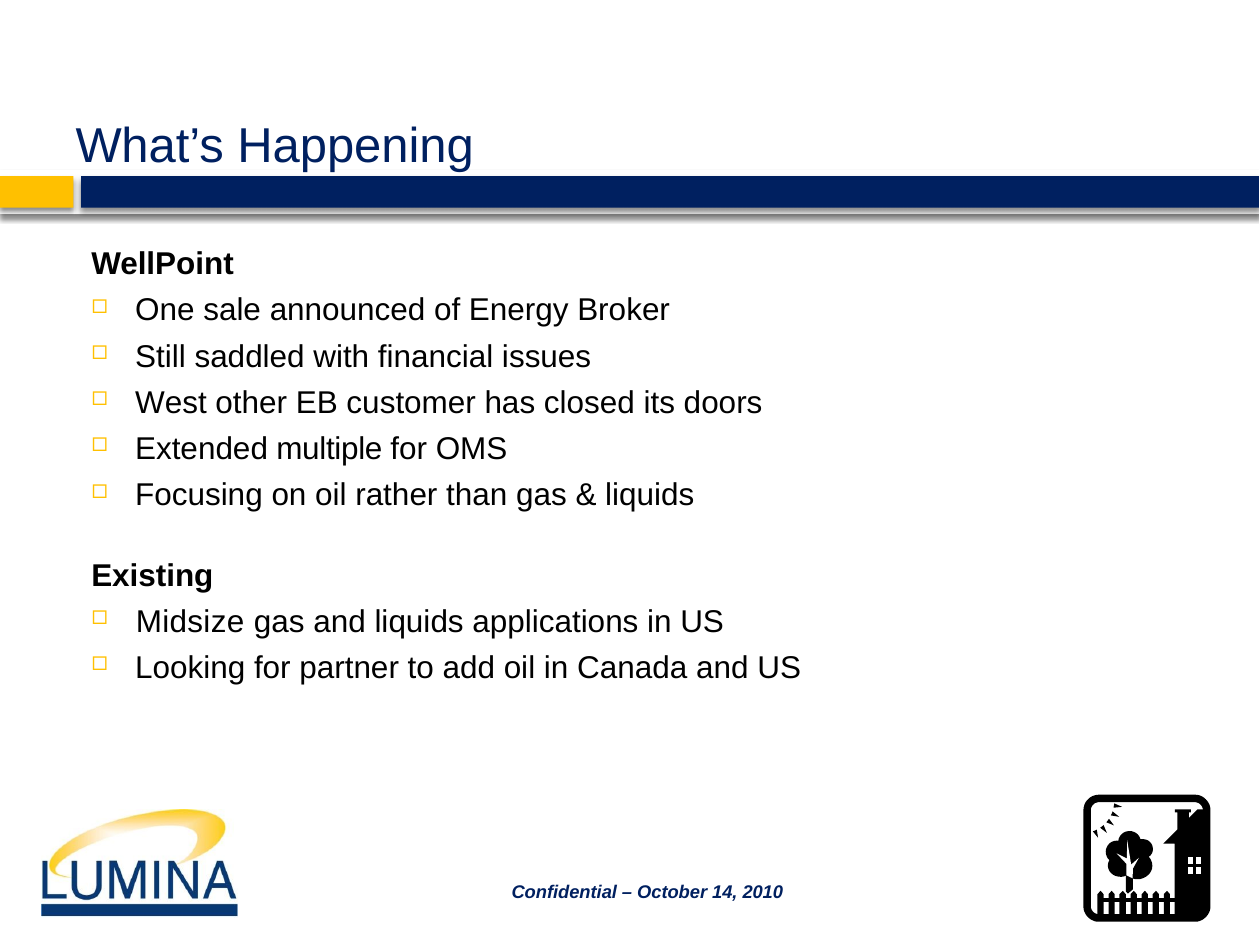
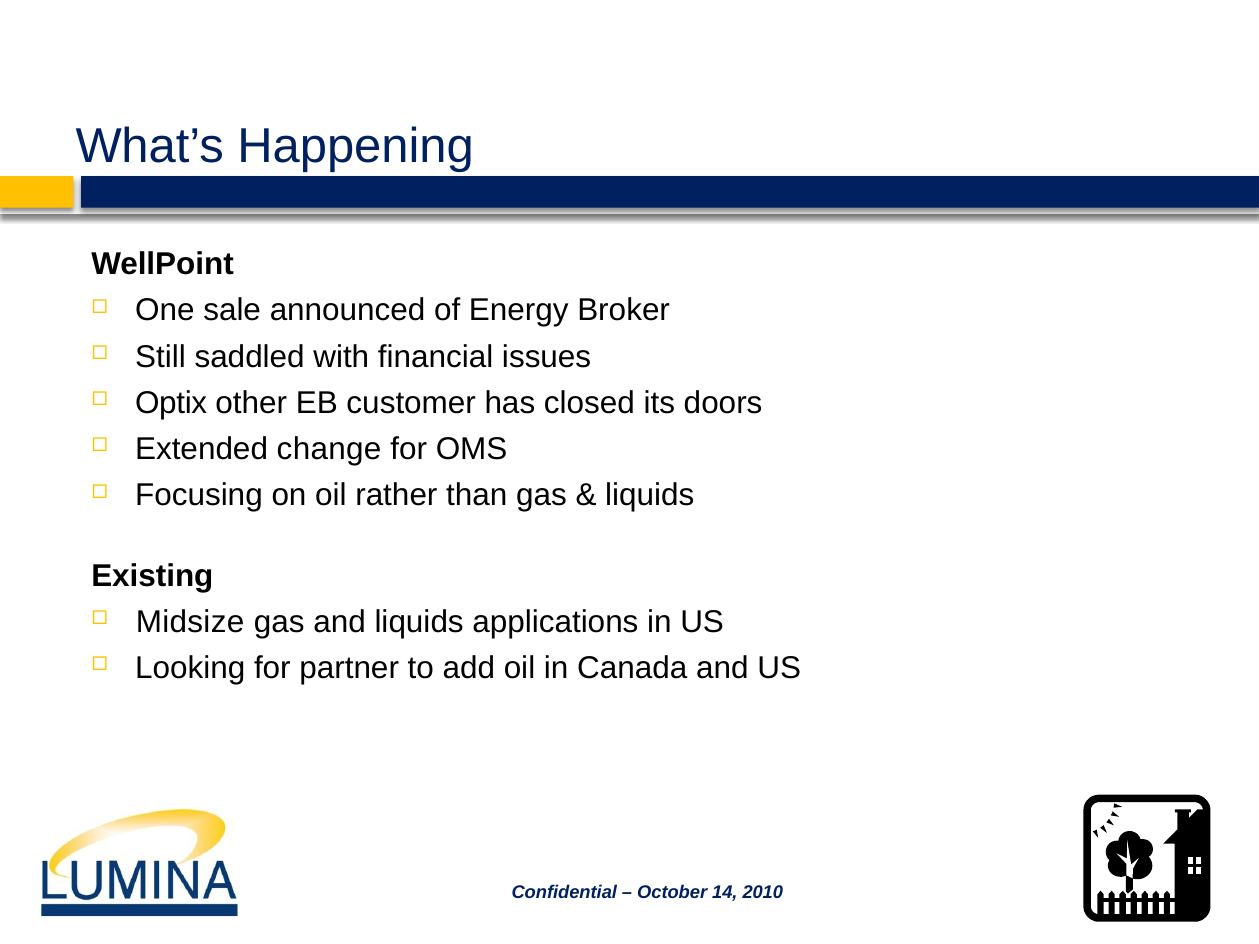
West: West -> Optix
multiple: multiple -> change
